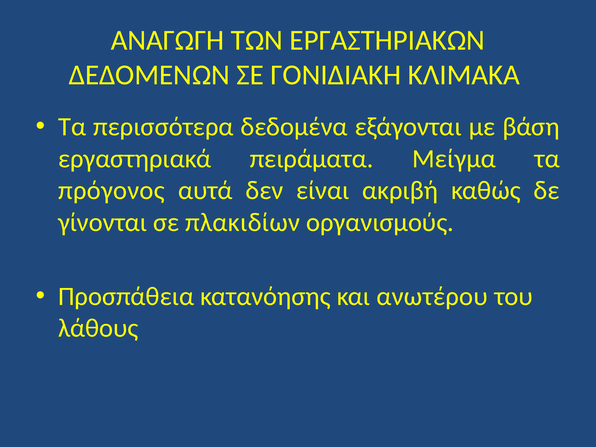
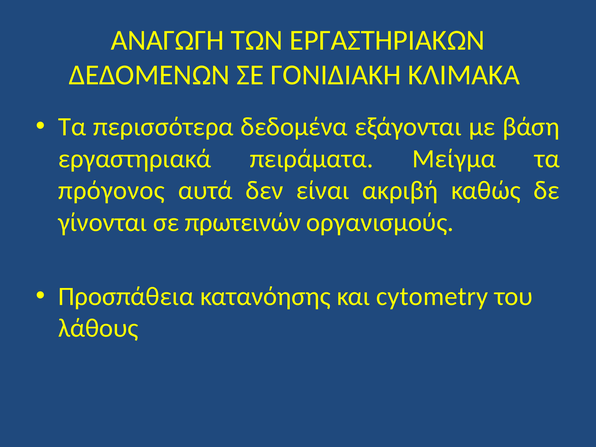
πλακιδίων: πλακιδίων -> πρωτεινών
ανωτέρου: ανωτέρου -> cytometry
